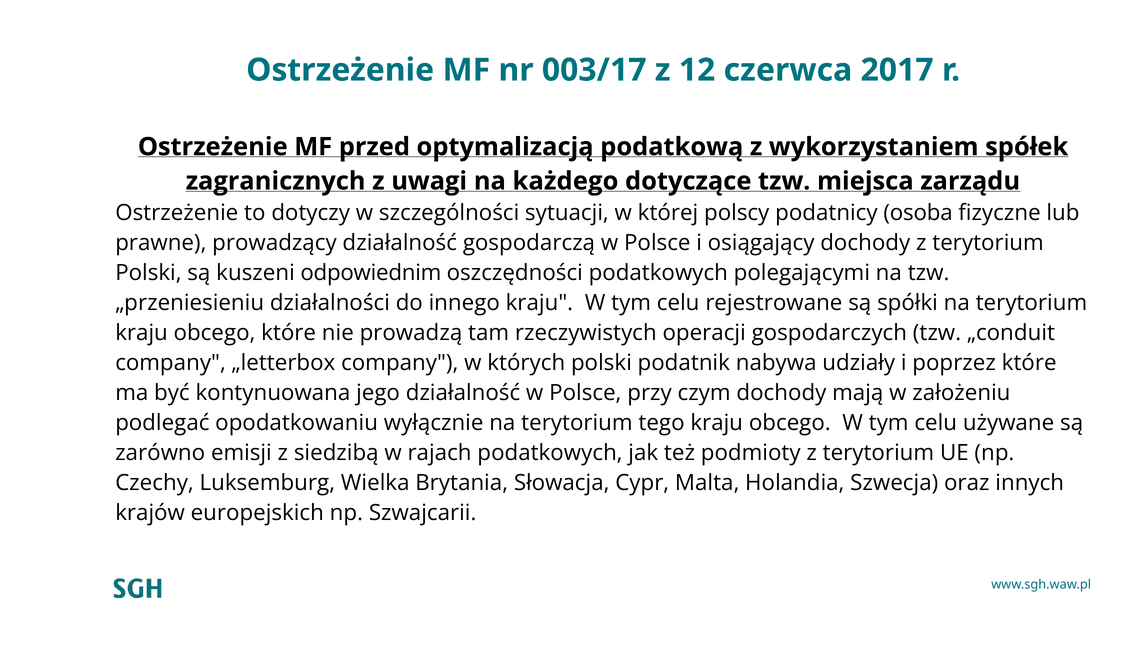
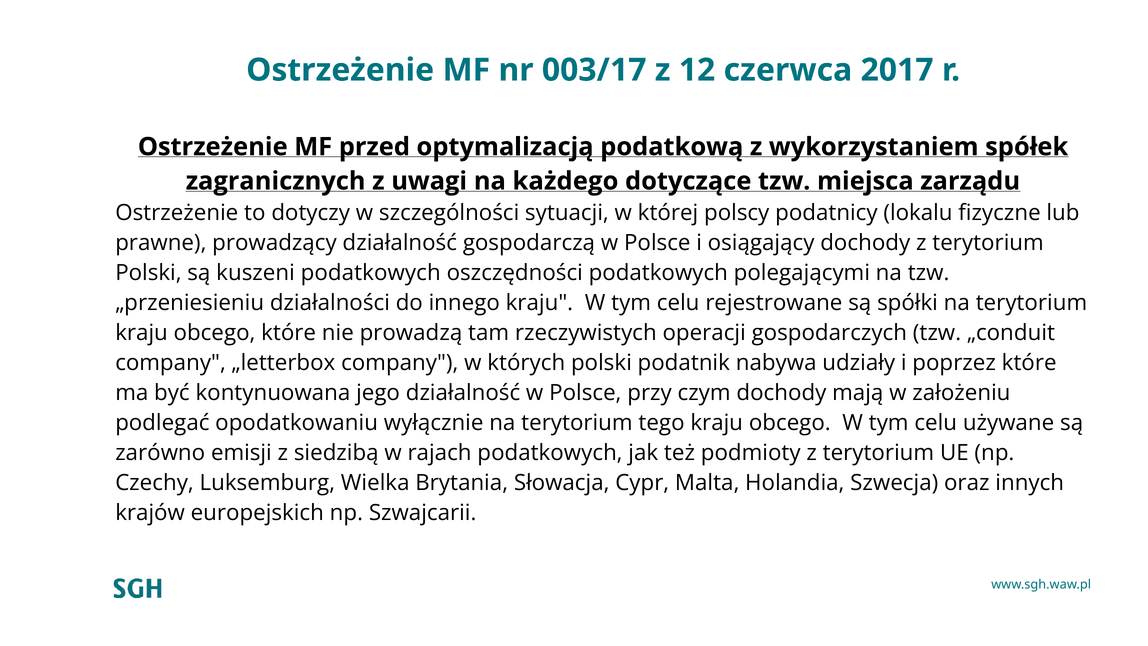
osoba: osoba -> lokalu
kuszeni odpowiednim: odpowiednim -> podatkowych
